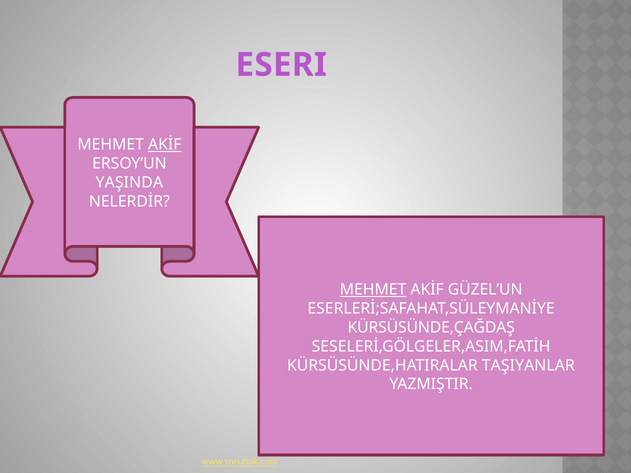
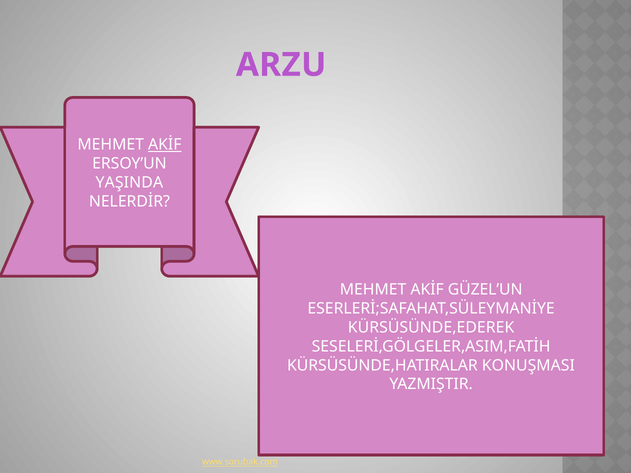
ESERI: ESERI -> ARZU
MEHMET at (373, 290) underline: present -> none
KÜRSÜSÜNDE,ÇAĞDAŞ: KÜRSÜSÜNDE,ÇAĞDAŞ -> KÜRSÜSÜNDE,EDEREK
TAŞIYANLAR: TAŞIYANLAR -> KONUŞMASI
